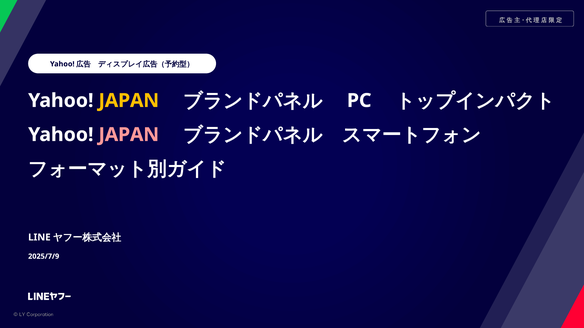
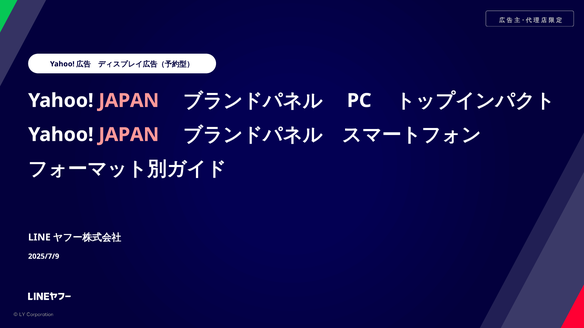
JAPAN at (129, 101) colour: yellow -> pink
